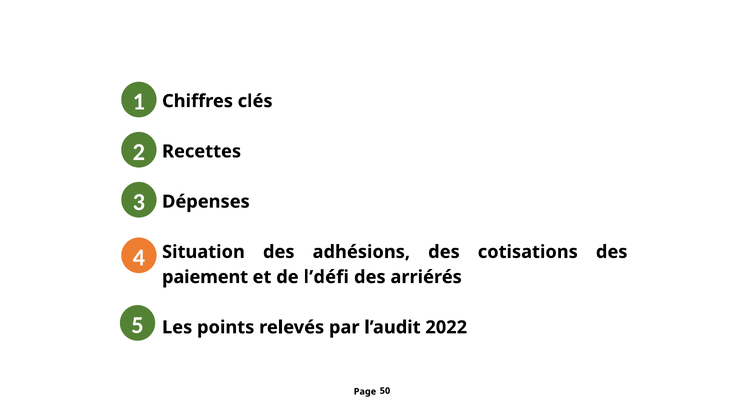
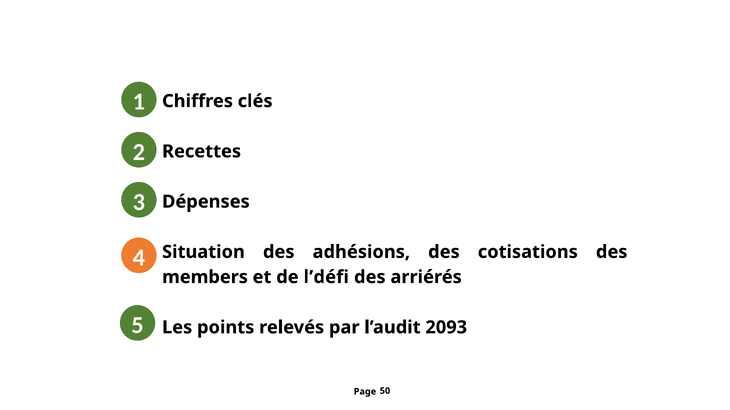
paiement: paiement -> members
2022: 2022 -> 2093
